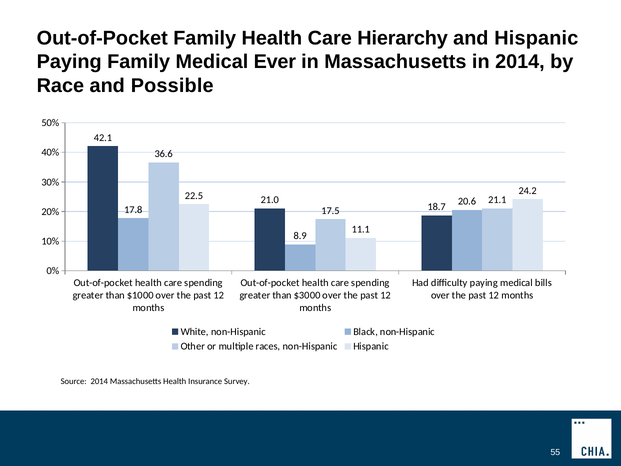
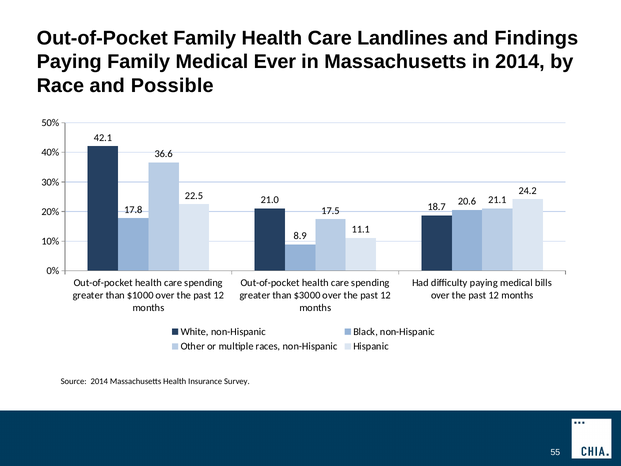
Hierarchy: Hierarchy -> Landlines
and Hispanic: Hispanic -> Findings
